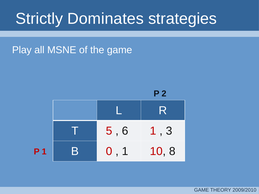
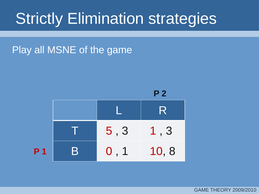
Dominates: Dominates -> Elimination
6 at (125, 131): 6 -> 3
